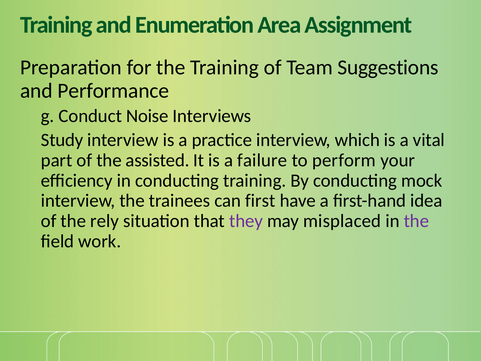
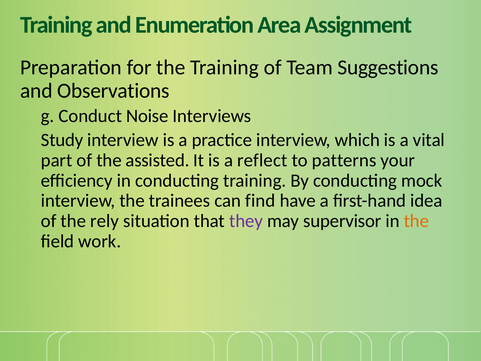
Performance: Performance -> Observations
failure: failure -> reflect
perform: perform -> patterns
first: first -> find
misplaced: misplaced -> supervisor
the at (416, 221) colour: purple -> orange
